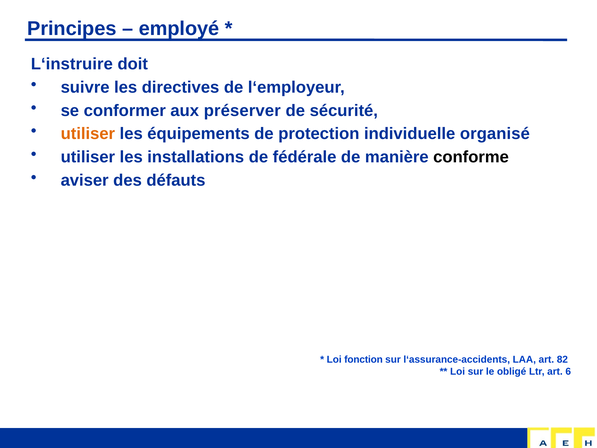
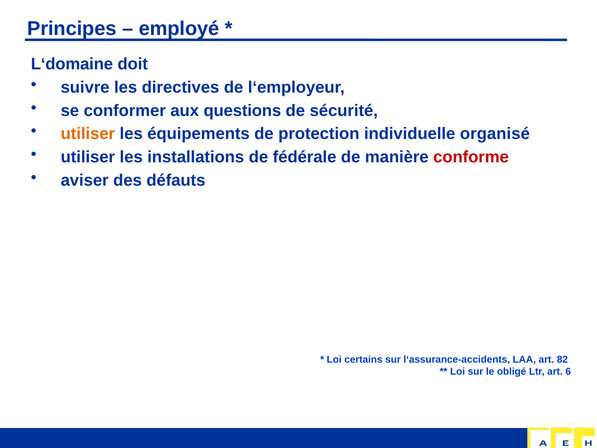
L‘instruire: L‘instruire -> L‘domaine
préserver: préserver -> questions
conforme colour: black -> red
fonction: fonction -> certains
